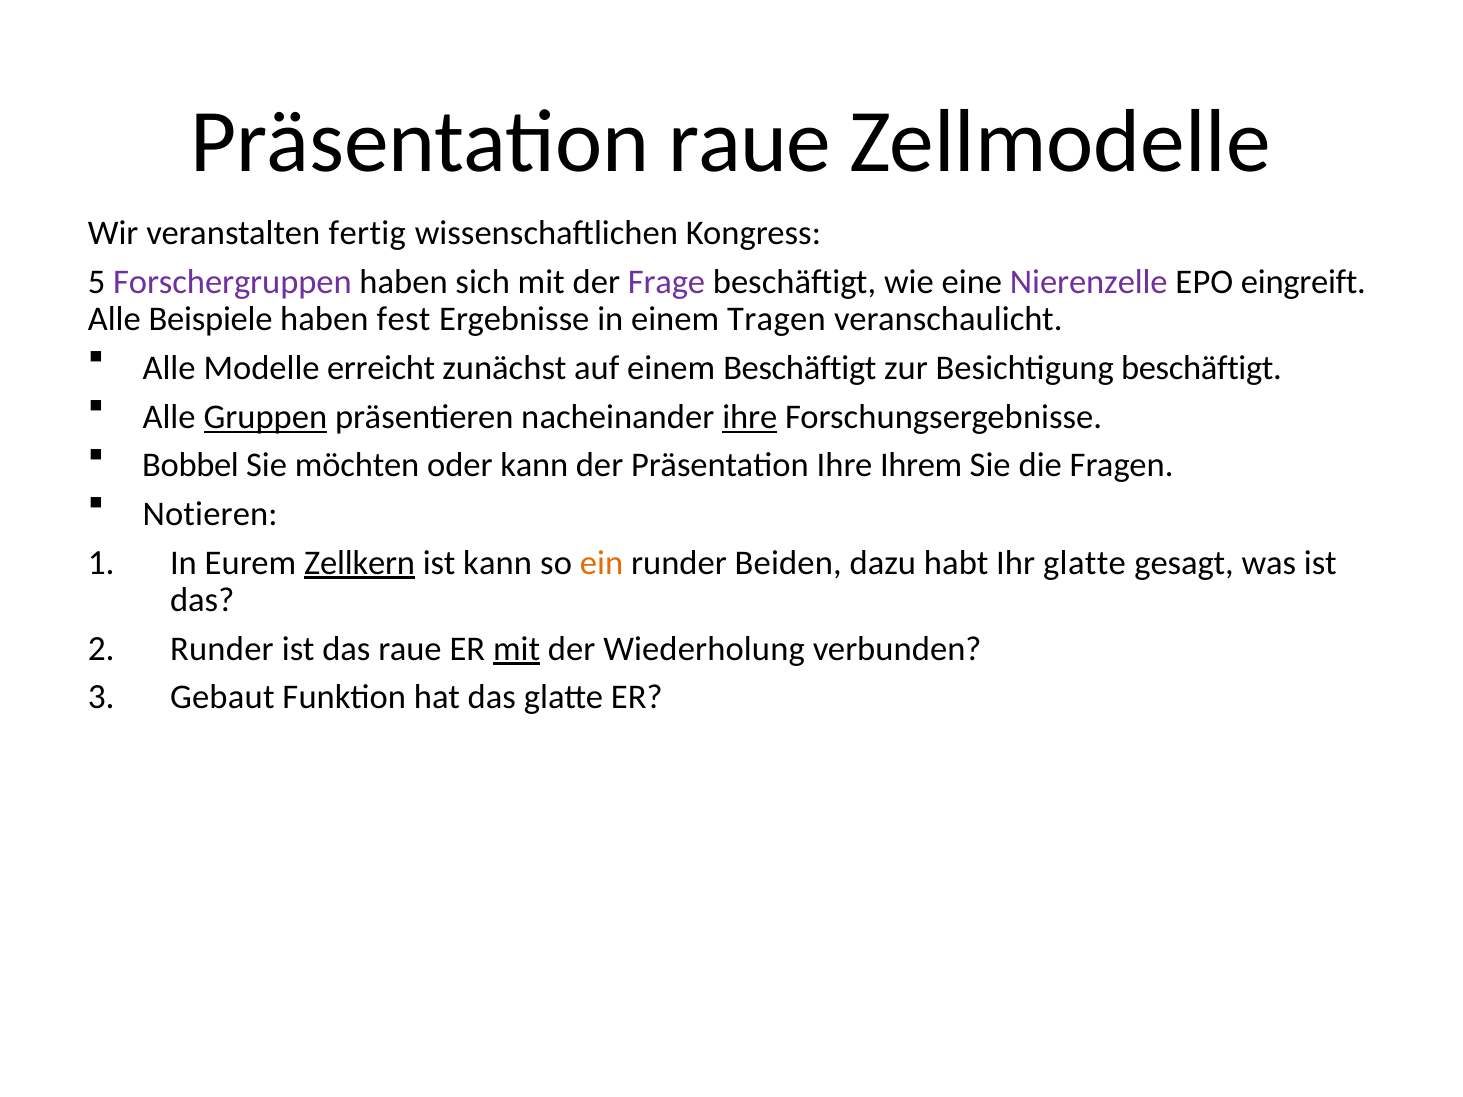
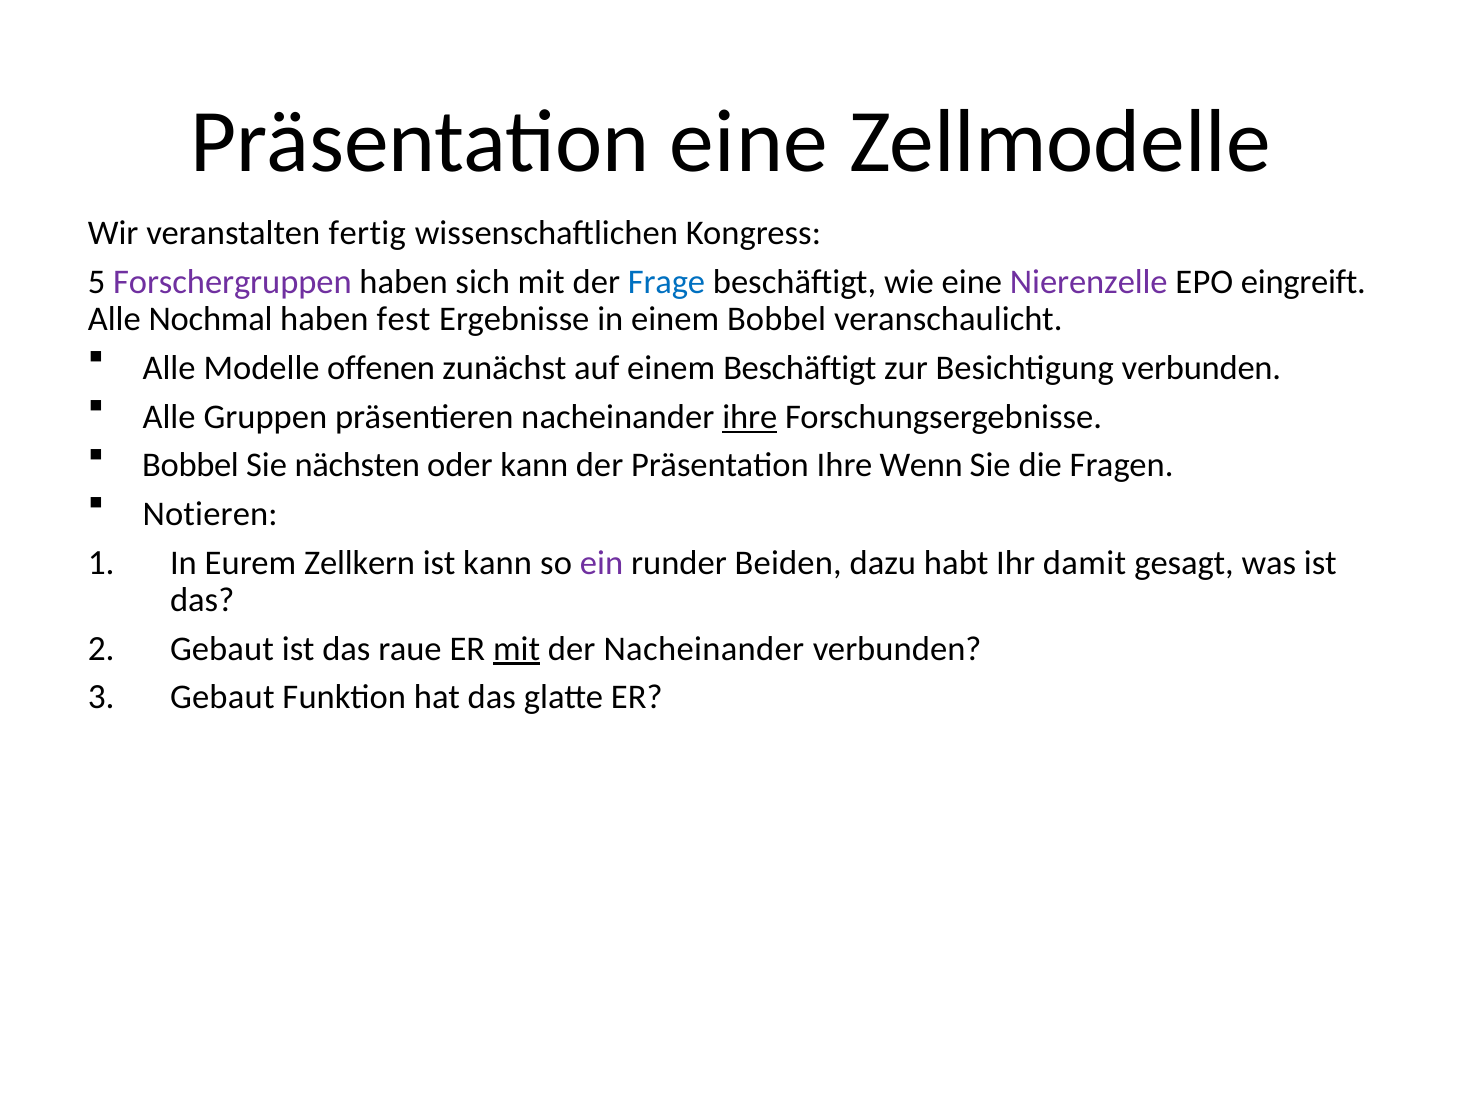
Präsentation raue: raue -> eine
Frage colour: purple -> blue
Beispiele: Beispiele -> Nochmal
einem Tragen: Tragen -> Bobbel
erreicht: erreicht -> offenen
Besichtigung beschäftigt: beschäftigt -> verbunden
Gruppen underline: present -> none
möchten: möchten -> nächsten
Ihrem: Ihrem -> Wenn
Zellkern underline: present -> none
ein colour: orange -> purple
Ihr glatte: glatte -> damit
Runder at (222, 649): Runder -> Gebaut
der Wiederholung: Wiederholung -> Nacheinander
